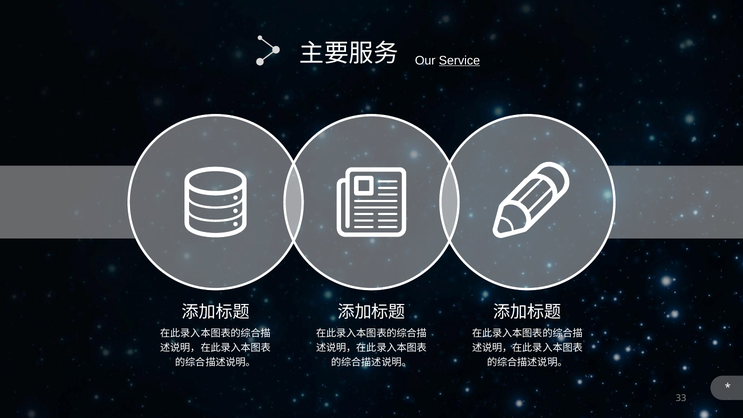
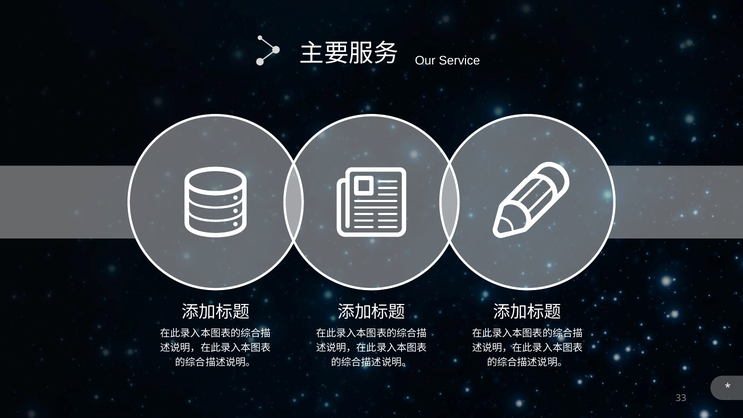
Service underline: present -> none
